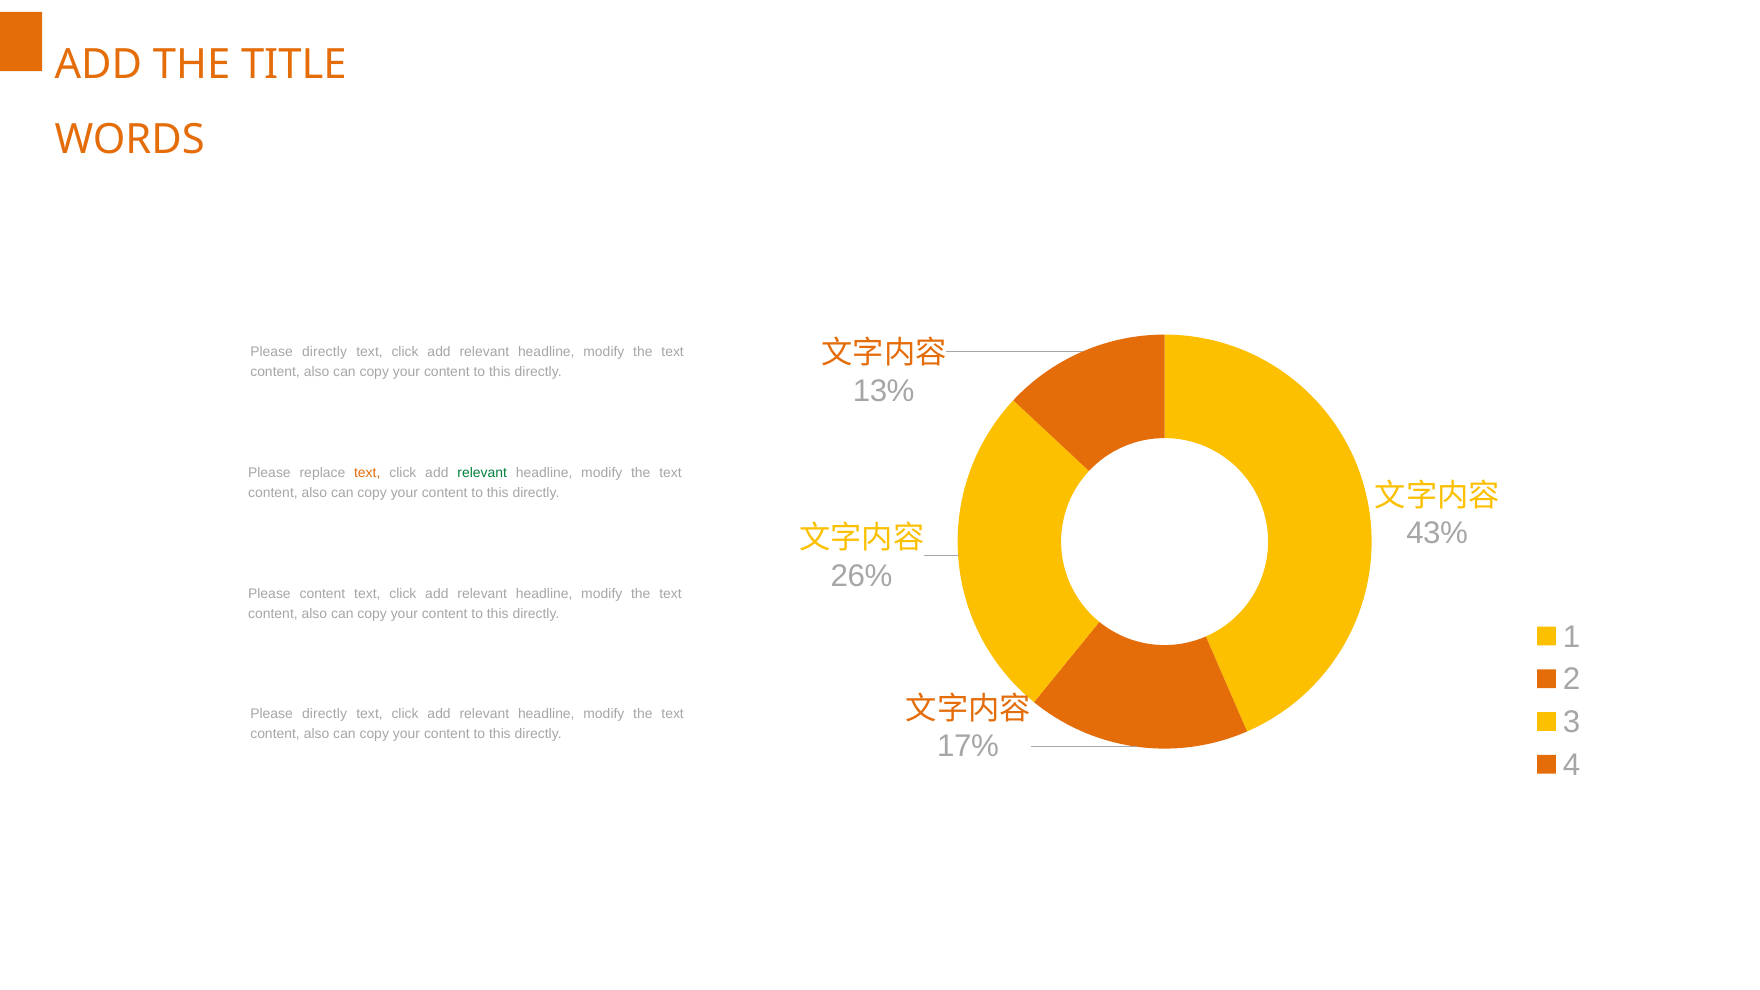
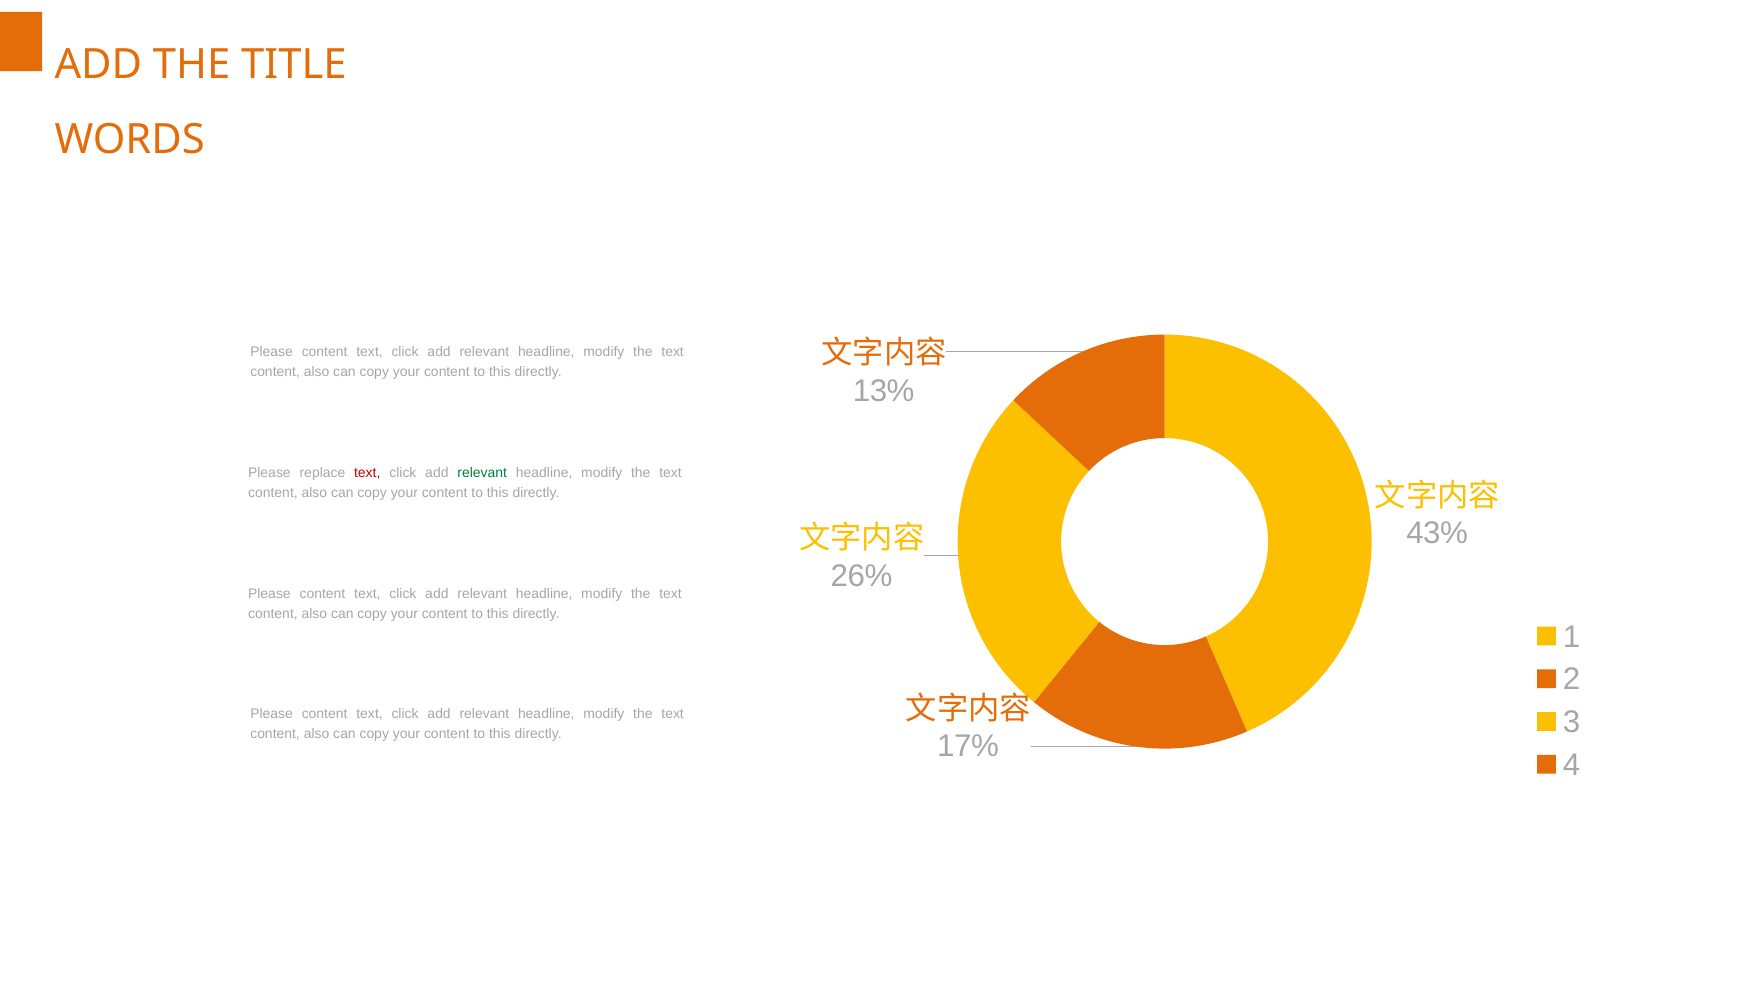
directly at (325, 352): directly -> content
text at (367, 473) colour: orange -> red
directly at (325, 714): directly -> content
